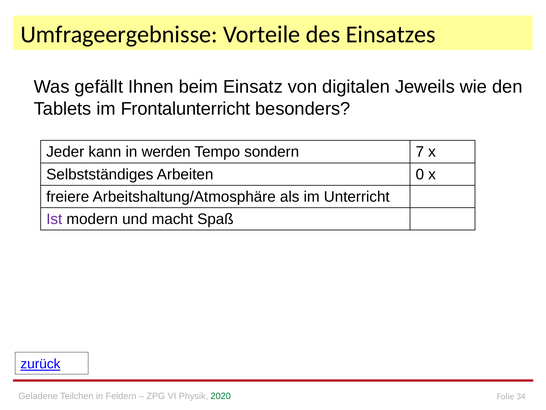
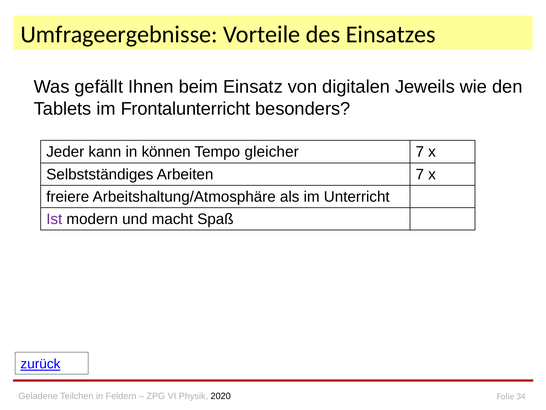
werden: werden -> können
sondern: sondern -> gleicher
Arbeiten 0: 0 -> 7
2020 colour: green -> black
